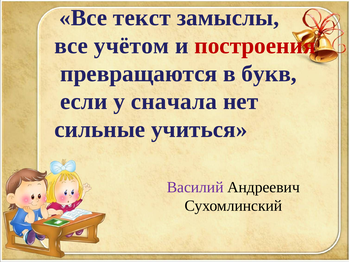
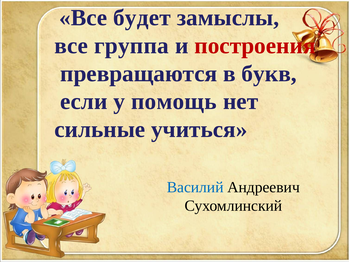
текст: текст -> будет
учётом: учётом -> группа
сначала: сначала -> помощь
Василий colour: purple -> blue
